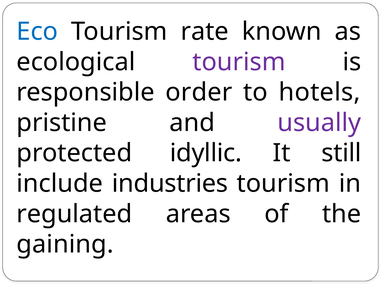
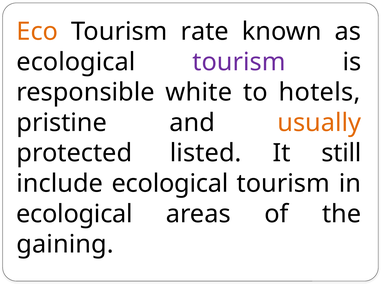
Eco colour: blue -> orange
order: order -> white
usually colour: purple -> orange
idyllic: idyllic -> listed
include industries: industries -> ecological
regulated at (74, 214): regulated -> ecological
